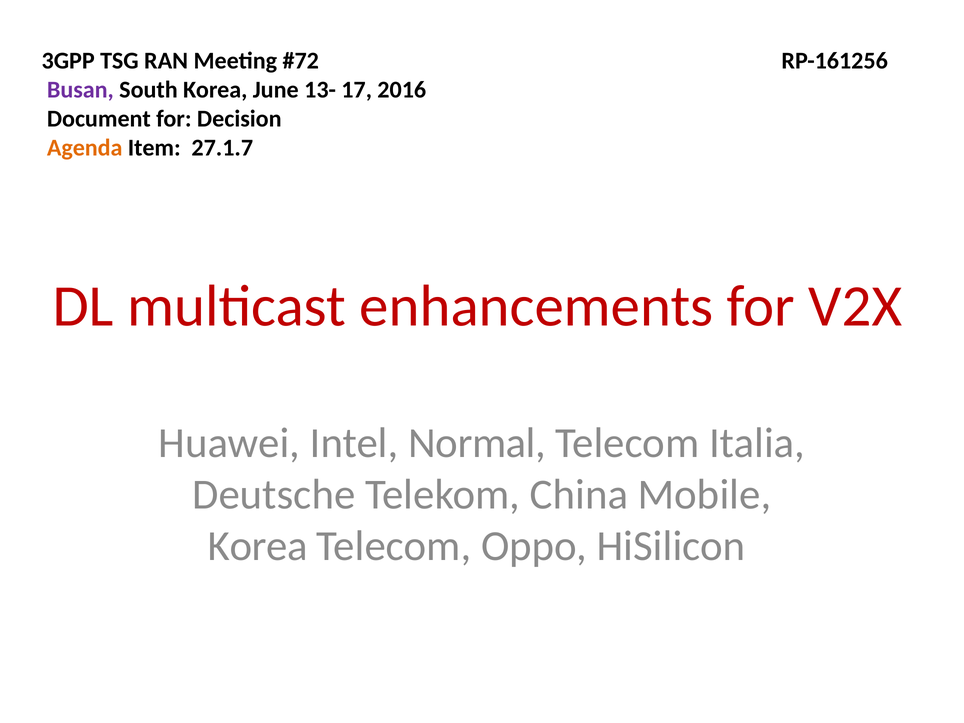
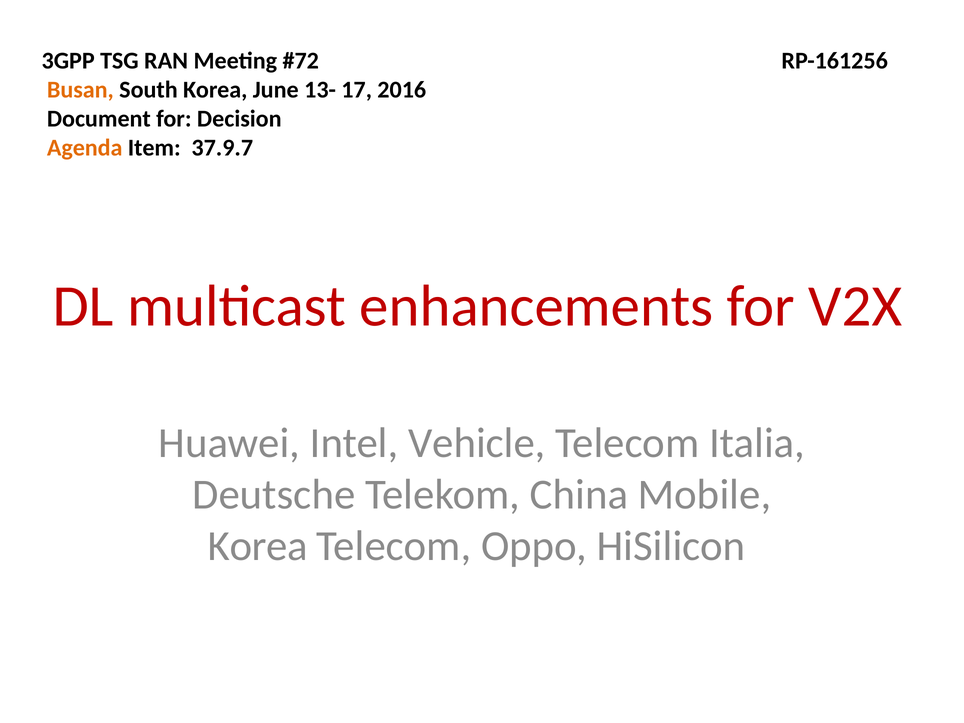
Busan colour: purple -> orange
27.1.7: 27.1.7 -> 37.9.7
Normal: Normal -> Vehicle
